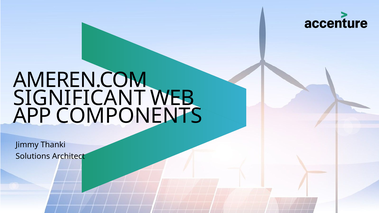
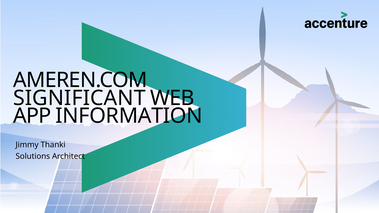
COMPONENTS: COMPONENTS -> INFORMATION
